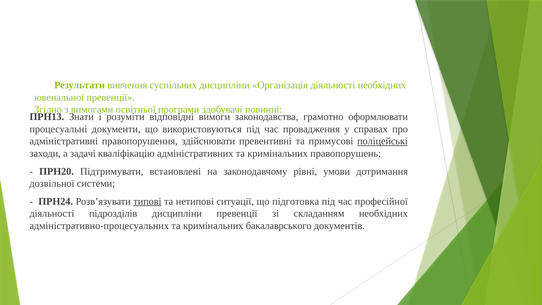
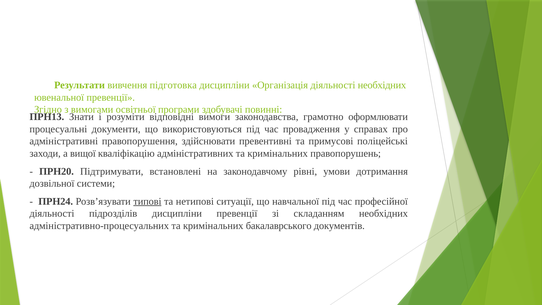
суспільних: суспільних -> підготовка
поліцейські underline: present -> none
задачі: задачі -> вищої
підготовка: підготовка -> навчальної
